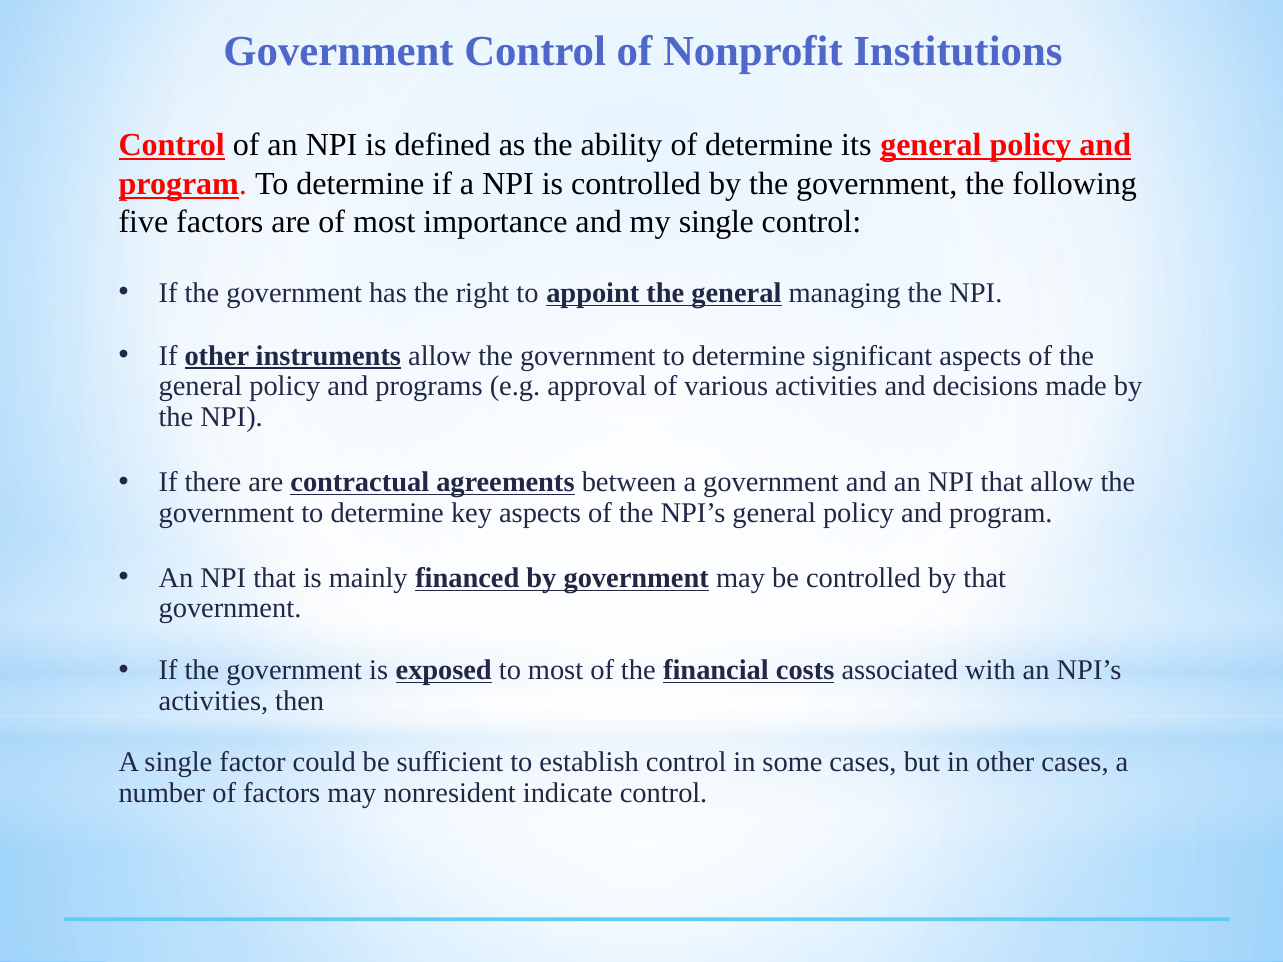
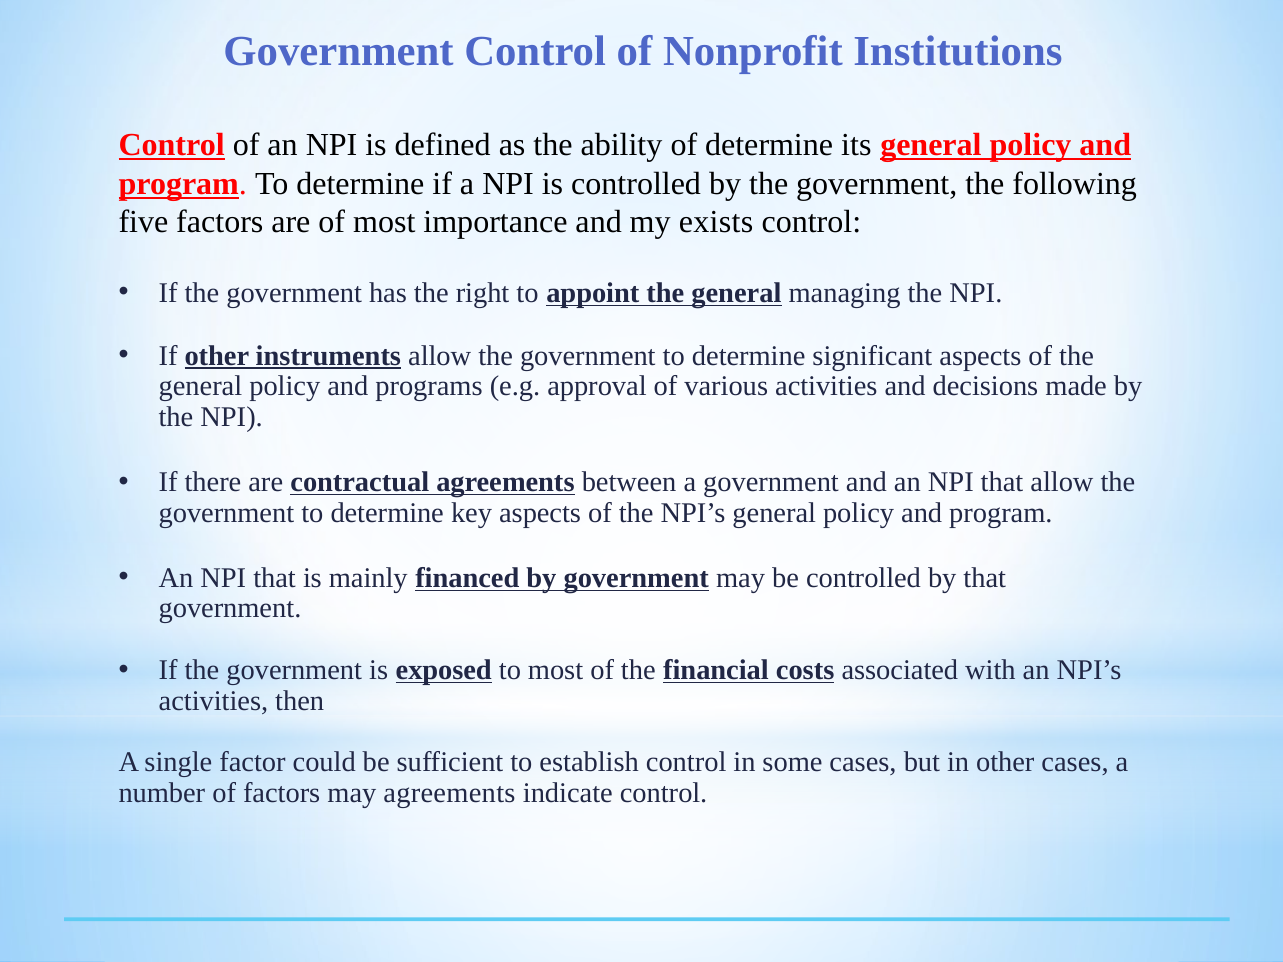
my single: single -> exists
may nonresident: nonresident -> agreements
